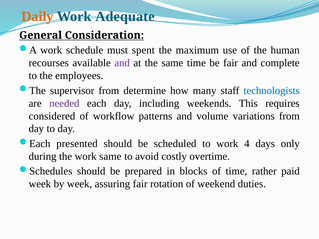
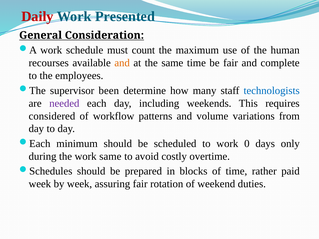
Daily colour: orange -> red
Adequate: Adequate -> Presented
spent: spent -> count
and at (122, 63) colour: purple -> orange
supervisor from: from -> been
presented: presented -> minimum
4: 4 -> 0
